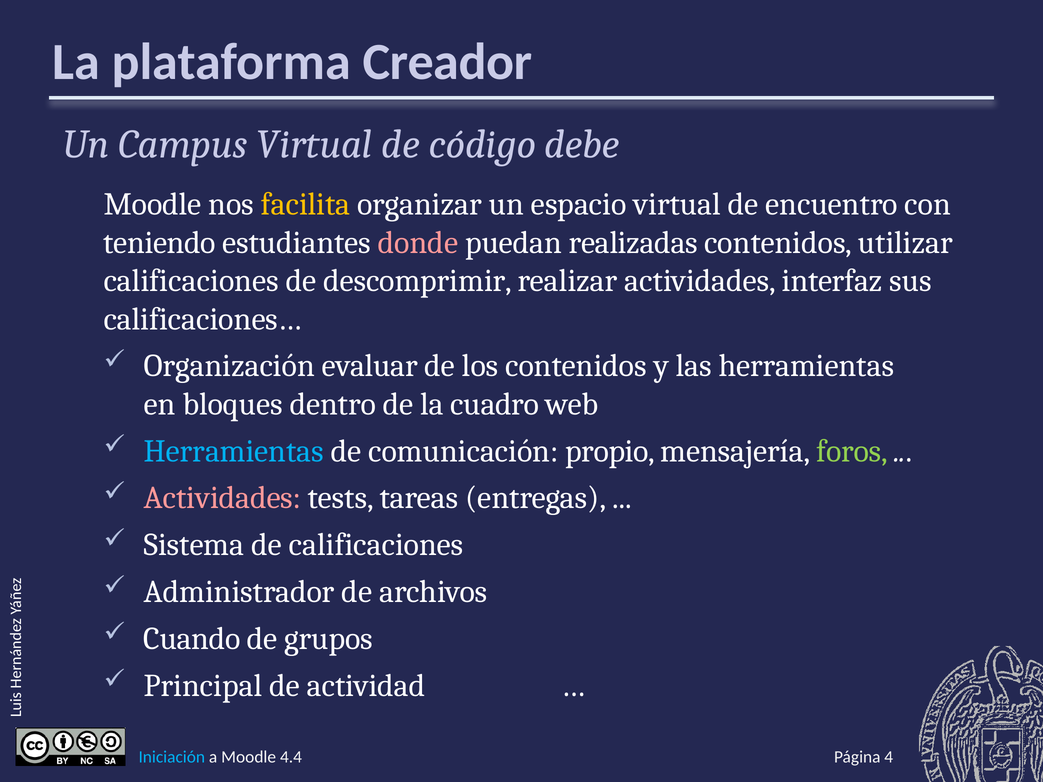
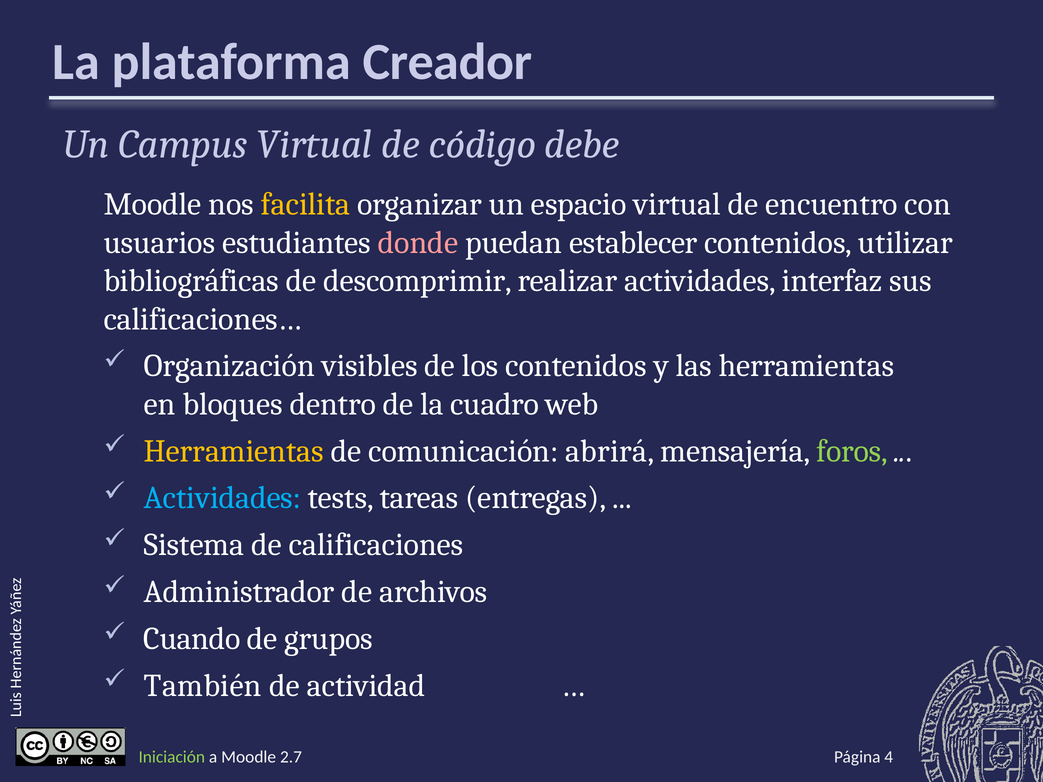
teniendo: teniendo -> usuarios
realizadas: realizadas -> establecer
calificaciones at (191, 281): calificaciones -> bibliográficas
evaluar: evaluar -> visibles
Herramientas at (234, 451) colour: light blue -> yellow
propio: propio -> abrirá
Actividades at (223, 498) colour: pink -> light blue
Principal: Principal -> También
Iniciación colour: light blue -> light green
4.4: 4.4 -> 2.7
